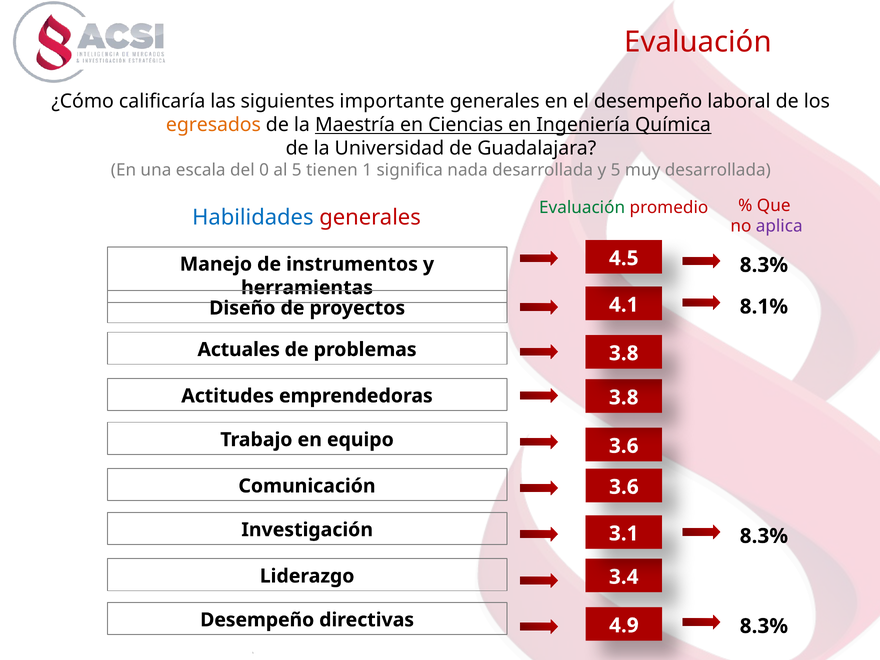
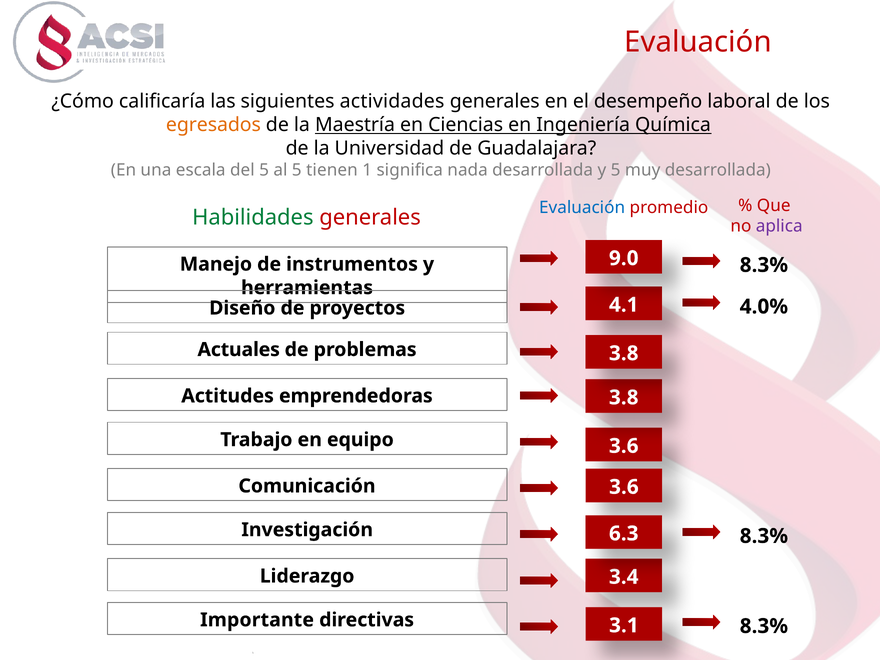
importante: importante -> actividades
del 0: 0 -> 5
Evaluación at (582, 207) colour: green -> blue
Habilidades colour: blue -> green
4.5: 4.5 -> 9.0
8.1%: 8.1% -> 4.0%
3.1: 3.1 -> 6.3
Desempeño at (257, 620): Desempeño -> Importante
4.9: 4.9 -> 3.1
